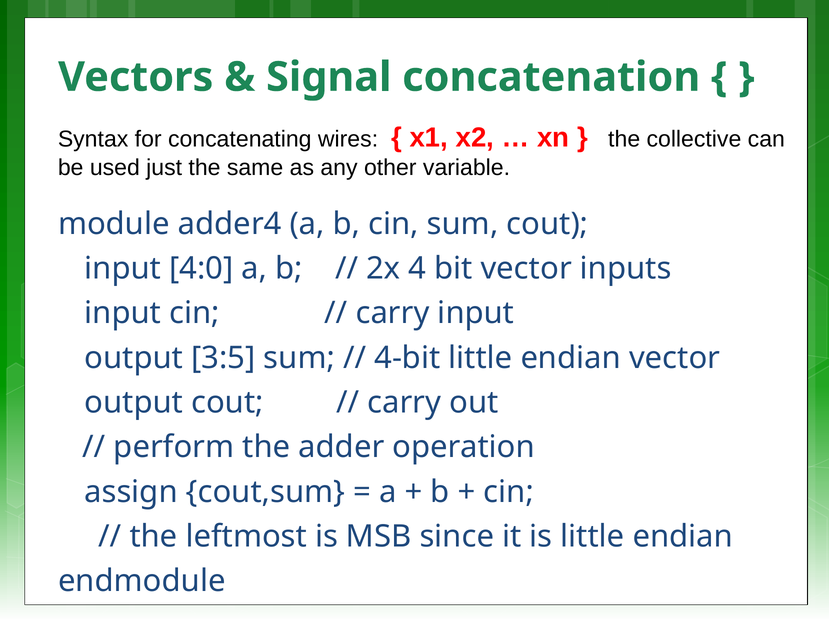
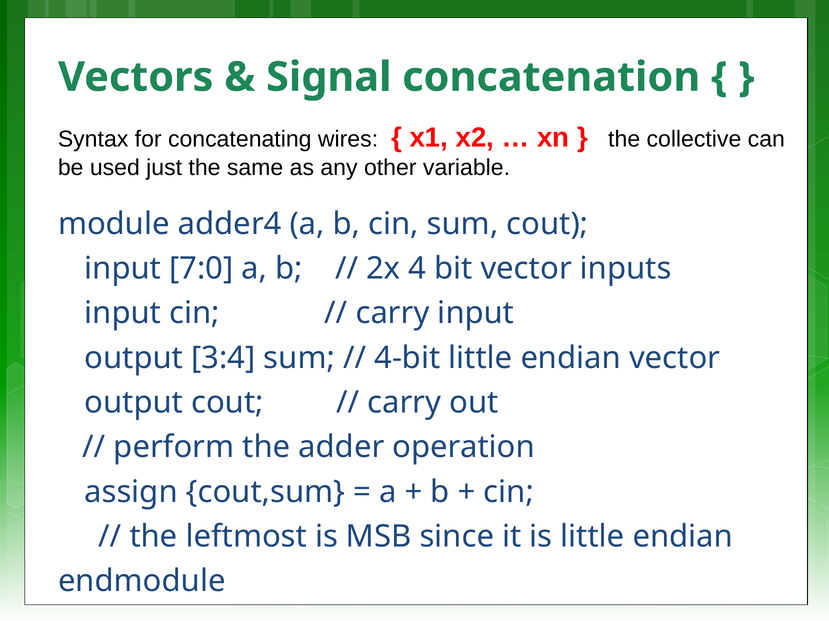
4:0: 4:0 -> 7:0
3:5: 3:5 -> 3:4
